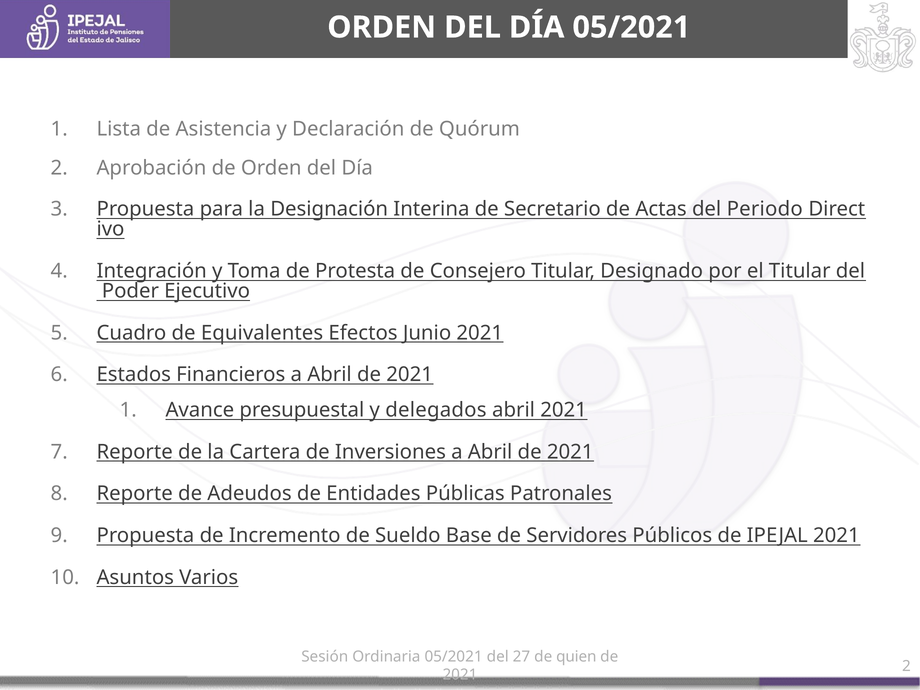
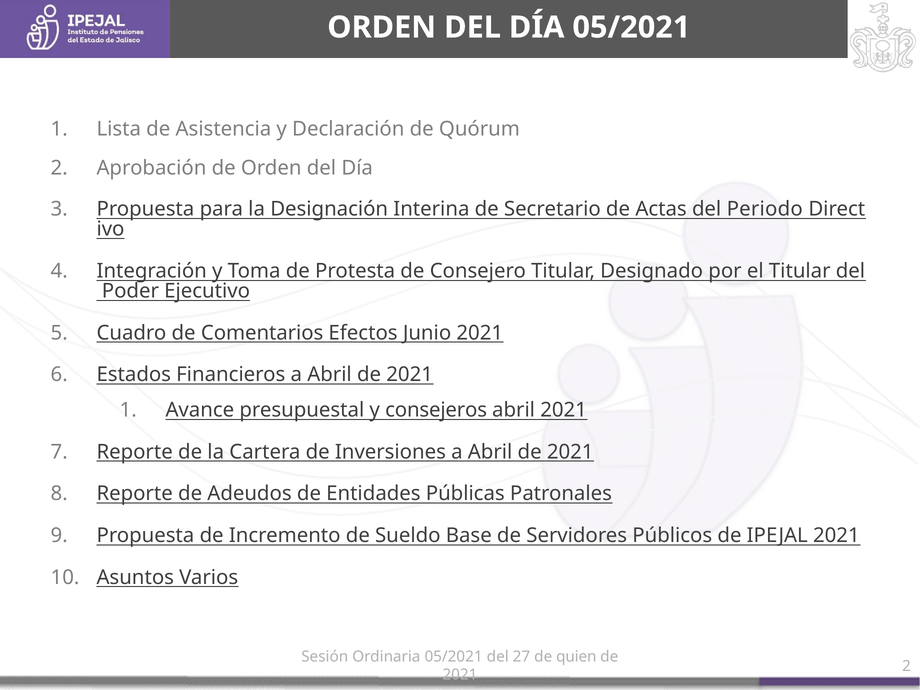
Equivalentes: Equivalentes -> Comentarios
delegados: delegados -> consejeros
